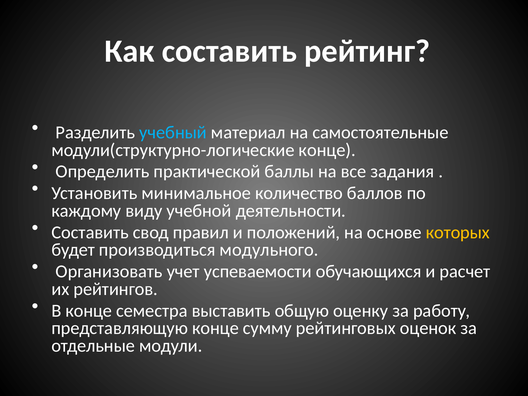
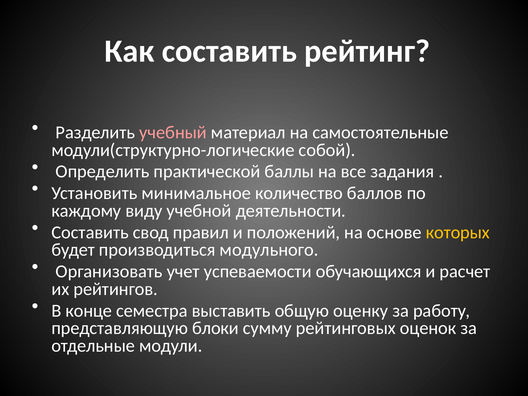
учебный colour: light blue -> pink
модули(структурно-логические конце: конце -> собой
представляющую конце: конце -> блоки
